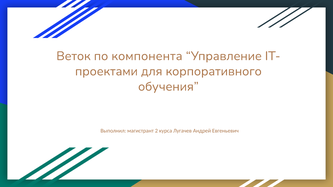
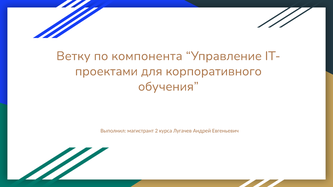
Веток: Веток -> Ветку
